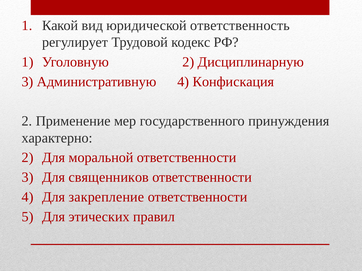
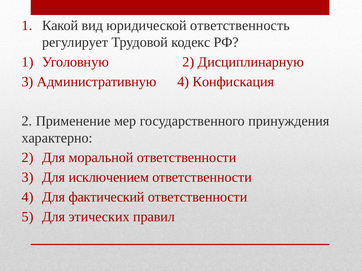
священников: священников -> исключением
закрепление: закрепление -> фактический
